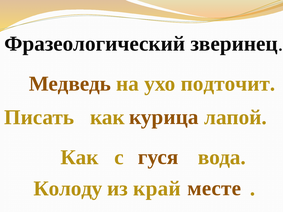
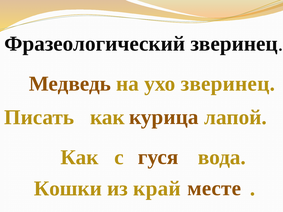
ухо подточит: подточит -> зверинец
Колоду: Колоду -> Кошки
